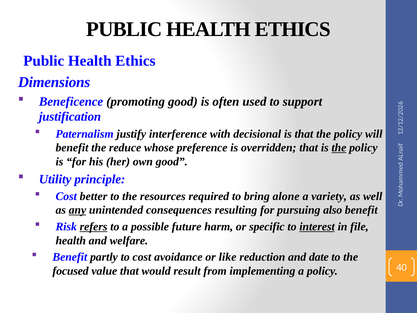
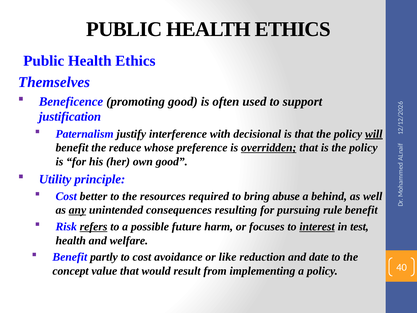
Dimensions: Dimensions -> Themselves
will underline: none -> present
overridden underline: none -> present
the at (339, 148) underline: present -> none
alone: alone -> abuse
variety: variety -> behind
also: also -> rule
specific: specific -> focuses
file: file -> test
focused: focused -> concept
